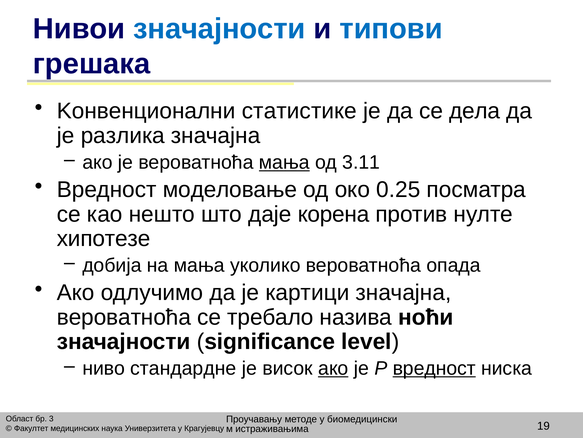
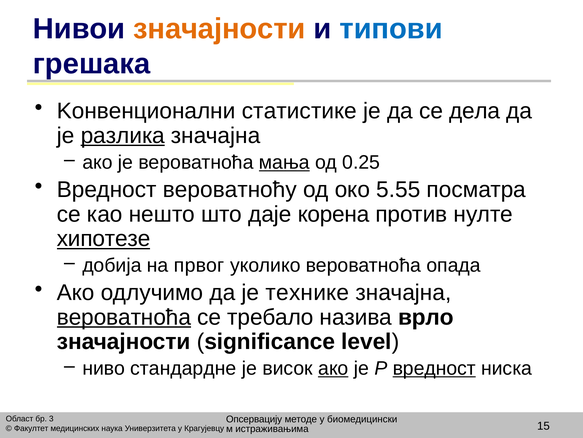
значајности at (219, 29) colour: blue -> orange
разлика underline: none -> present
3.11: 3.11 -> 0.25
моделовање: моделовање -> вероватноћу
0.25: 0.25 -> 5.55
хипотезе underline: none -> present
на мања: мања -> првог
картици: картици -> технике
вероватноћа at (124, 317) underline: none -> present
ноћи: ноћи -> врло
Проучавању: Проучавању -> Опсервацију
19: 19 -> 15
